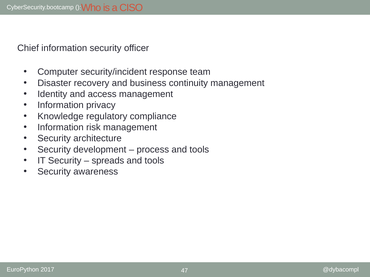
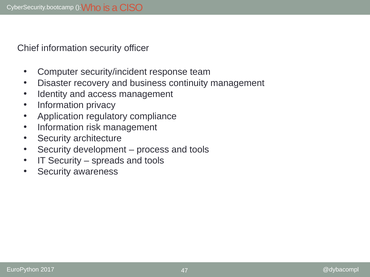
Knowledge: Knowledge -> Application
